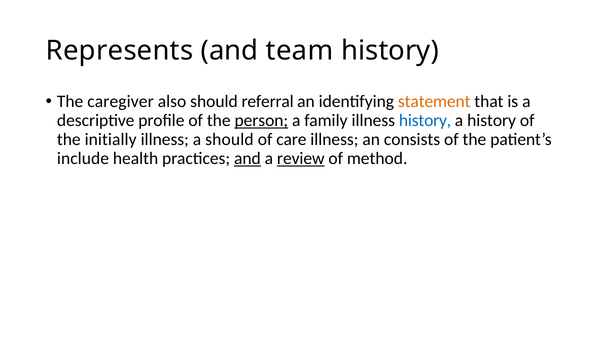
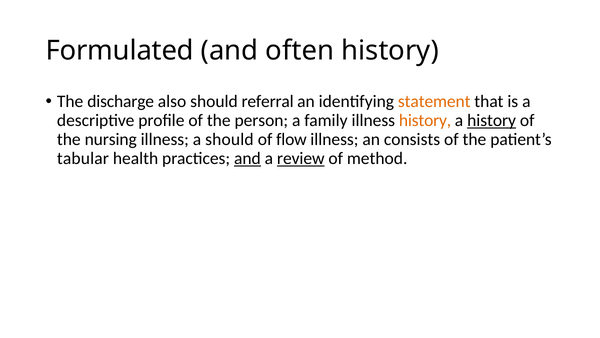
Represents: Represents -> Formulated
team: team -> often
caregiver: caregiver -> discharge
person underline: present -> none
history at (425, 120) colour: blue -> orange
history at (492, 120) underline: none -> present
initially: initially -> nursing
care: care -> flow
include: include -> tabular
